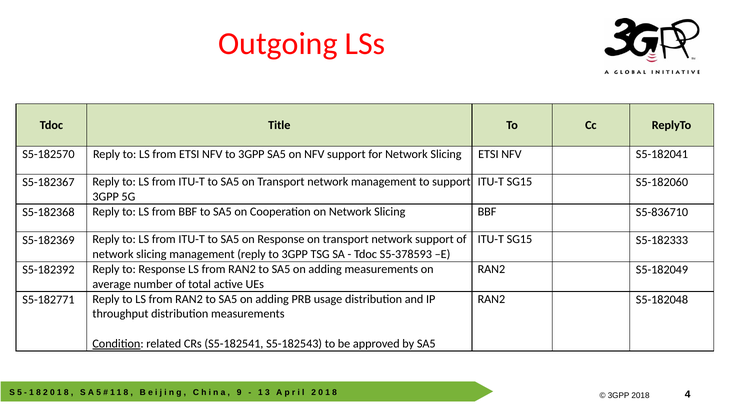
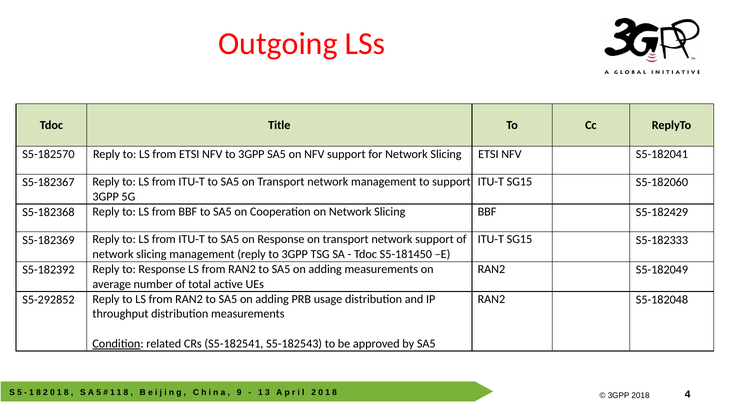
S5-836710: S5-836710 -> S5-182429
S5-378593: S5-378593 -> S5-181450
S5-182771: S5-182771 -> S5-292852
